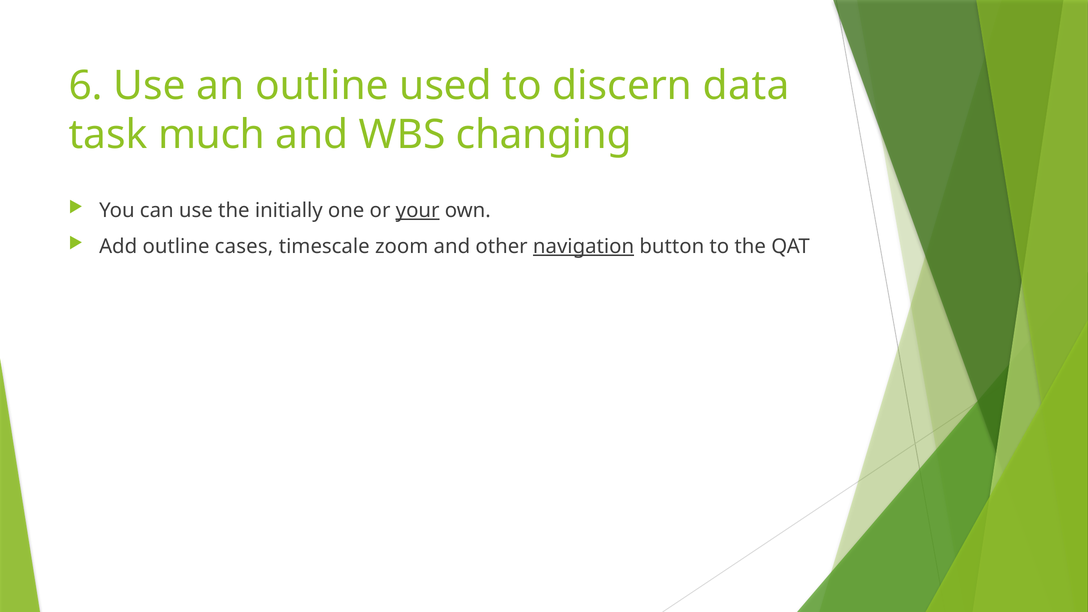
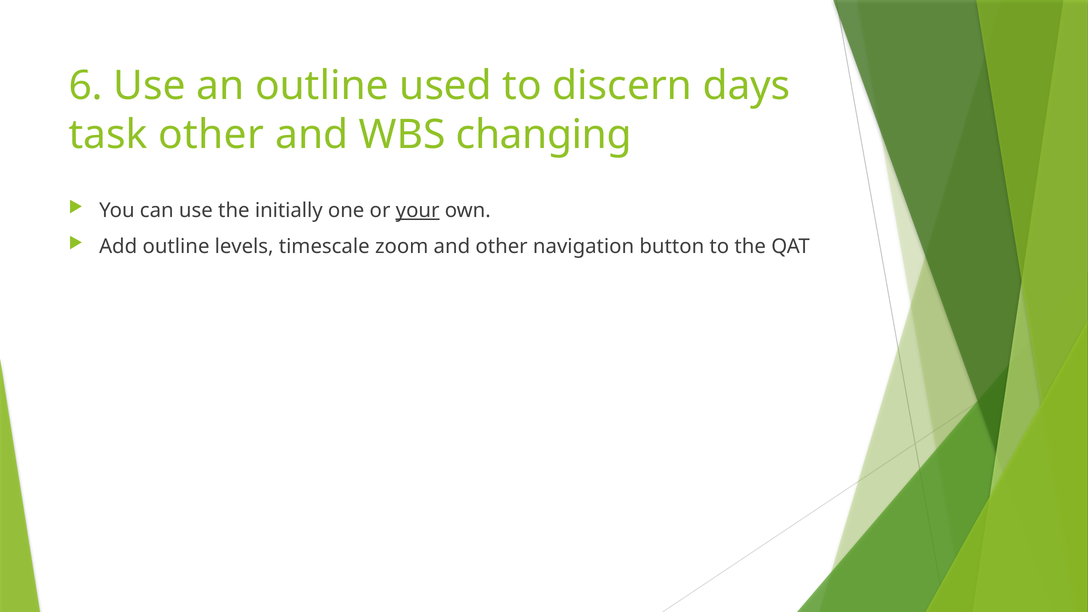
data: data -> days
task much: much -> other
cases: cases -> levels
navigation underline: present -> none
